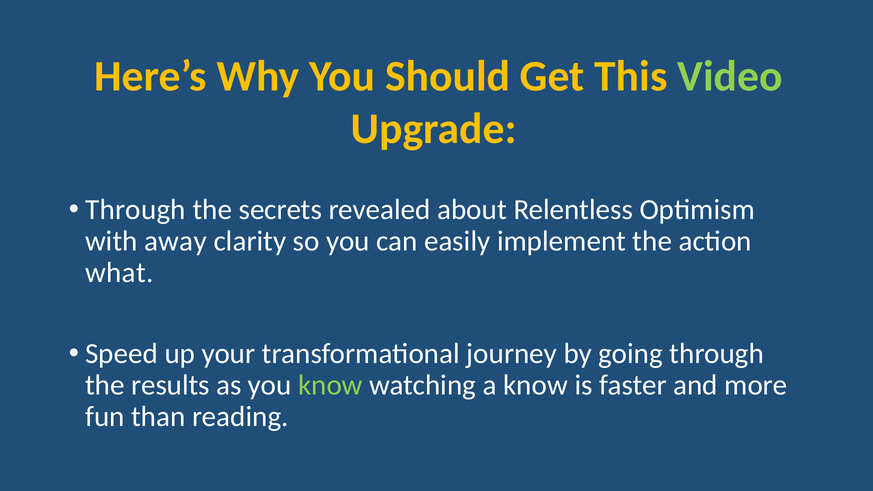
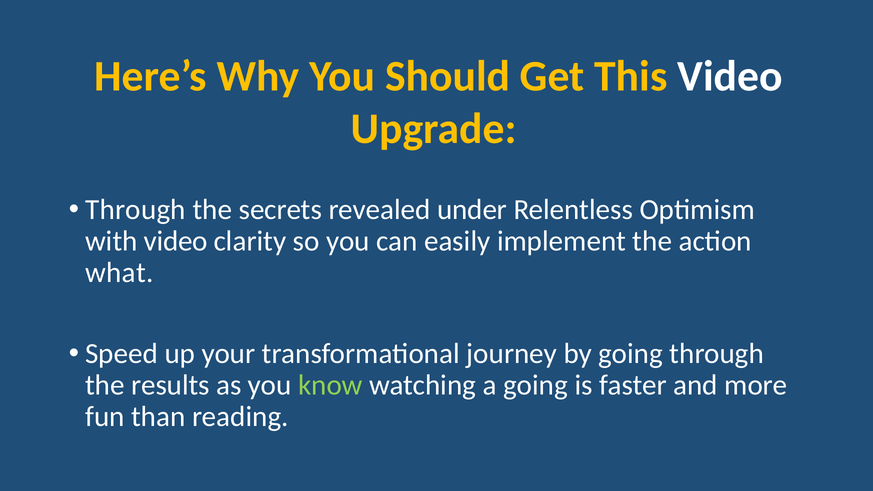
Video at (730, 76) colour: light green -> white
about: about -> under
with away: away -> video
a know: know -> going
